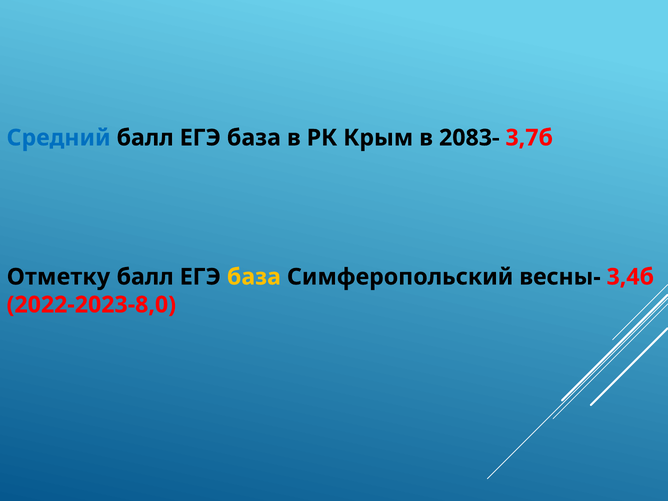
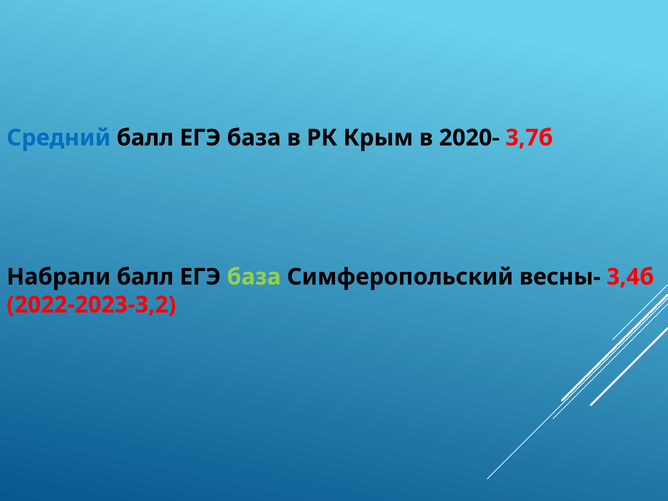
2083-: 2083- -> 2020-
Отметку: Отметку -> Набрали
база at (254, 277) colour: yellow -> light green
2022-2023-8,0: 2022-2023-8,0 -> 2022-2023-3,2
